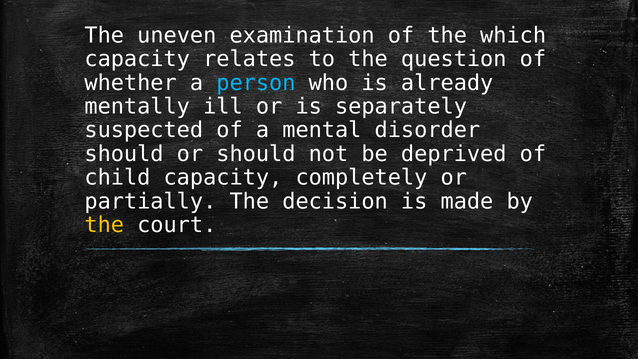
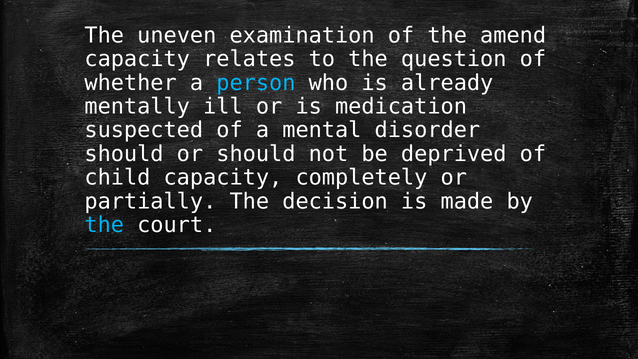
which: which -> amend
separately: separately -> medication
the at (104, 225) colour: yellow -> light blue
